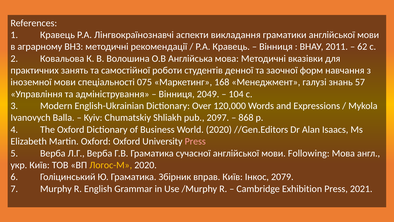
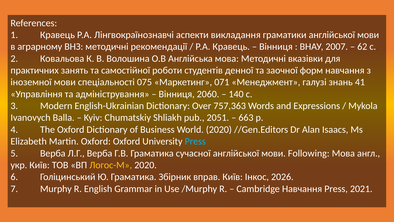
2011: 2011 -> 2007
168: 168 -> 071
57: 57 -> 41
2049: 2049 -> 2060
104: 104 -> 140
120,000: 120,000 -> 757,363
2097: 2097 -> 2051
868: 868 -> 663
Press at (195, 141) colour: pink -> light blue
2079: 2079 -> 2026
Cambridge Exhibition: Exhibition -> Навчання
